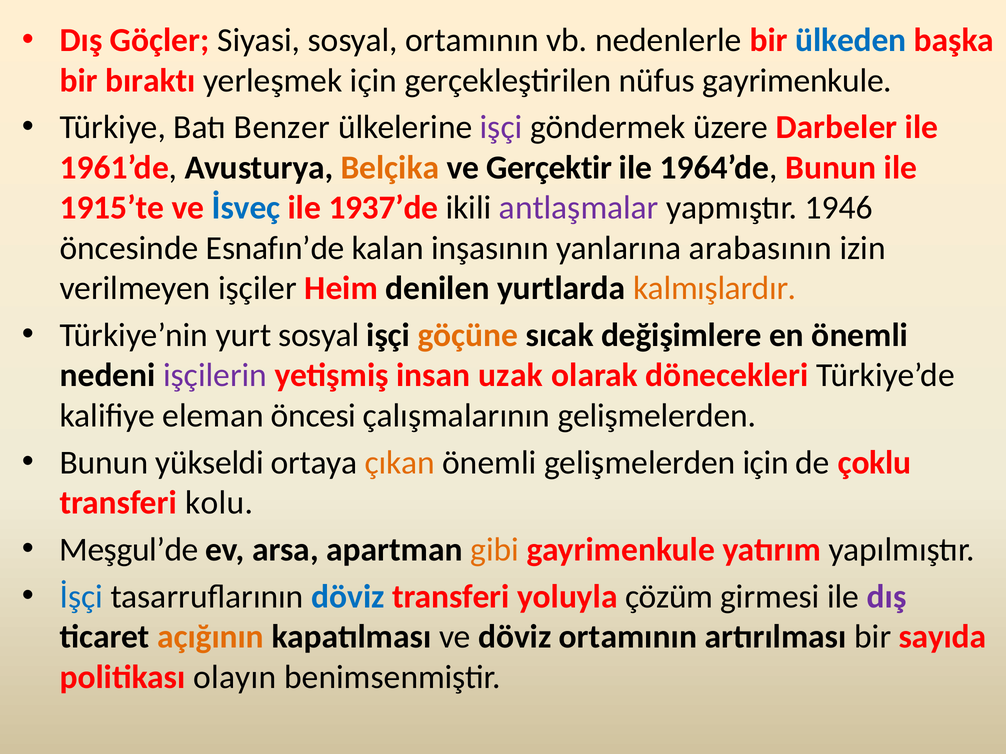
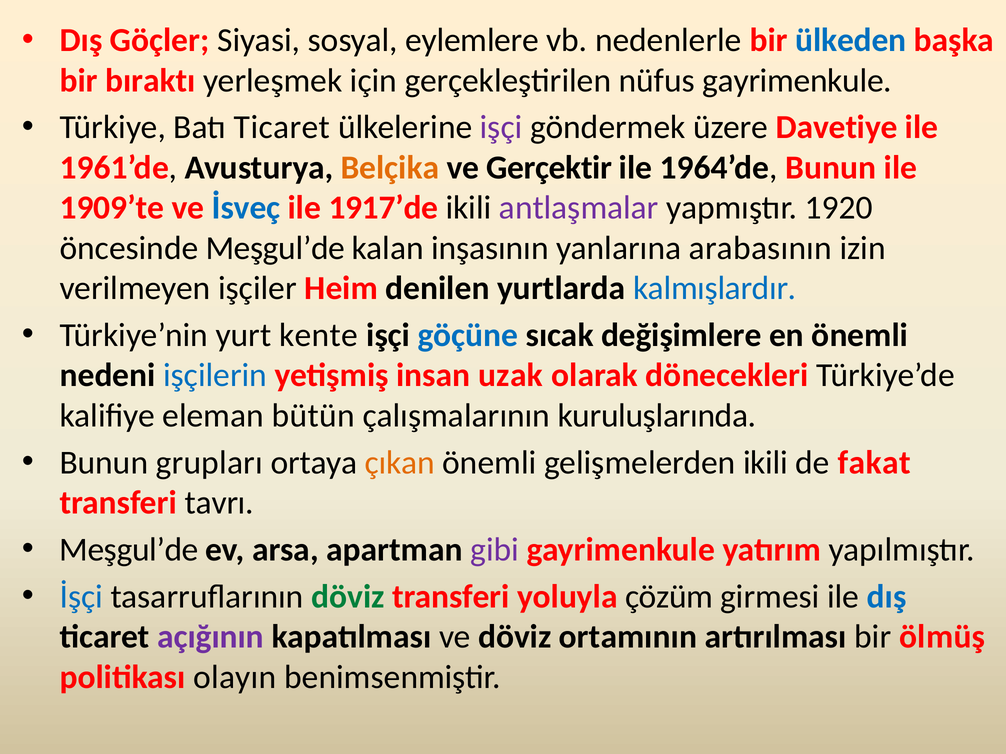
sosyal ortamının: ortamının -> eylemlere
Batı Benzer: Benzer -> Ticaret
Darbeler: Darbeler -> Davetiye
1915’te: 1915’te -> 1909’te
1937’de: 1937’de -> 1917’de
1946: 1946 -> 1920
öncesinde Esnafın’de: Esnafın’de -> Meşgul’de
kalmışlardır colour: orange -> blue
yurt sosyal: sosyal -> kente
göçüne colour: orange -> blue
işçilerin colour: purple -> blue
öncesi: öncesi -> bütün
çalışmalarının gelişmelerden: gelişmelerden -> kuruluşlarında
yükseldi: yükseldi -> grupları
gelişmelerden için: için -> ikili
çoklu: çoklu -> fakat
kolu: kolu -> tavrı
gibi colour: orange -> purple
döviz at (348, 597) colour: blue -> green
dış at (887, 597) colour: purple -> blue
açığının colour: orange -> purple
sayıda: sayıda -> ölmüş
